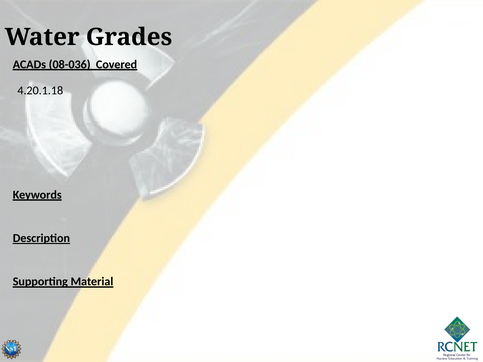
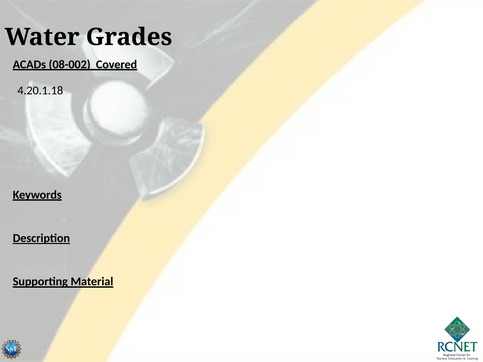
08-036: 08-036 -> 08-002
